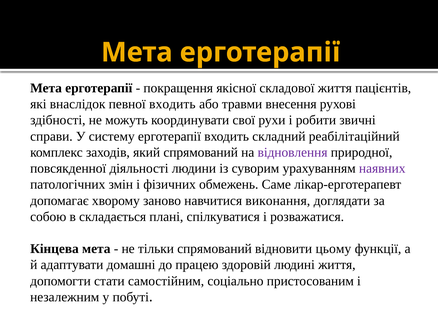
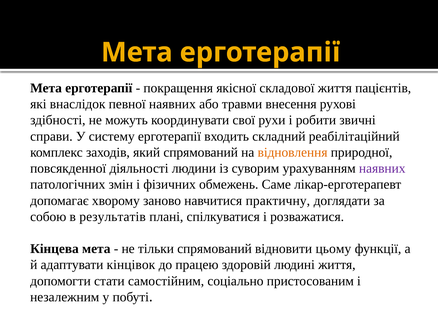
певної входить: входить -> наявних
відновлення colour: purple -> orange
виконання: виконання -> практичну
складається: складається -> результатів
домашні: домашні -> кінцівок
